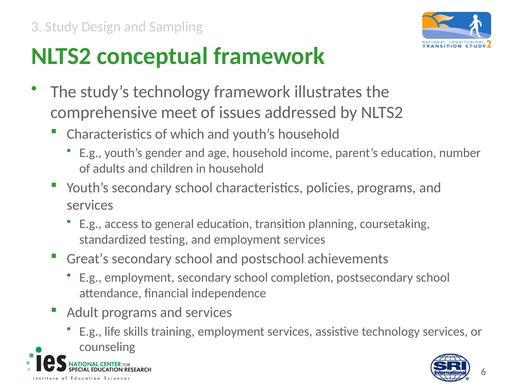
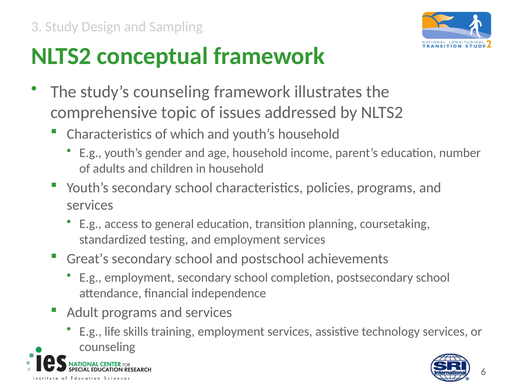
study’s technology: technology -> counseling
meet: meet -> topic
